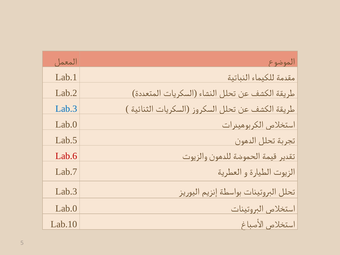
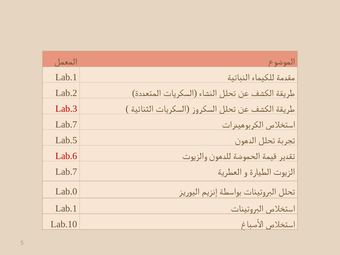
Lab.3 at (66, 109) colour: blue -> red
Lab.0 at (66, 124): Lab.0 -> Lab.7
Lab.3 at (66, 192): Lab.3 -> Lab.0
Lab.0 at (66, 209): Lab.0 -> Lab.1
